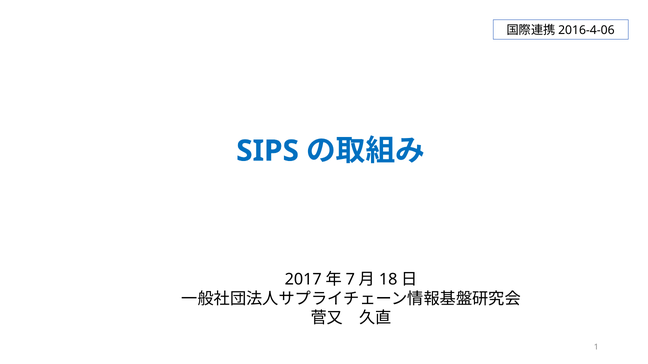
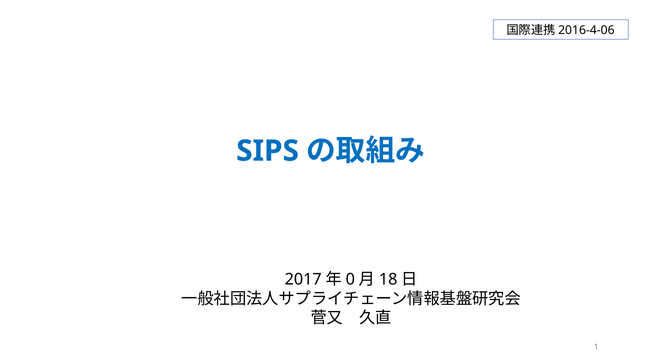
7: 7 -> 0
